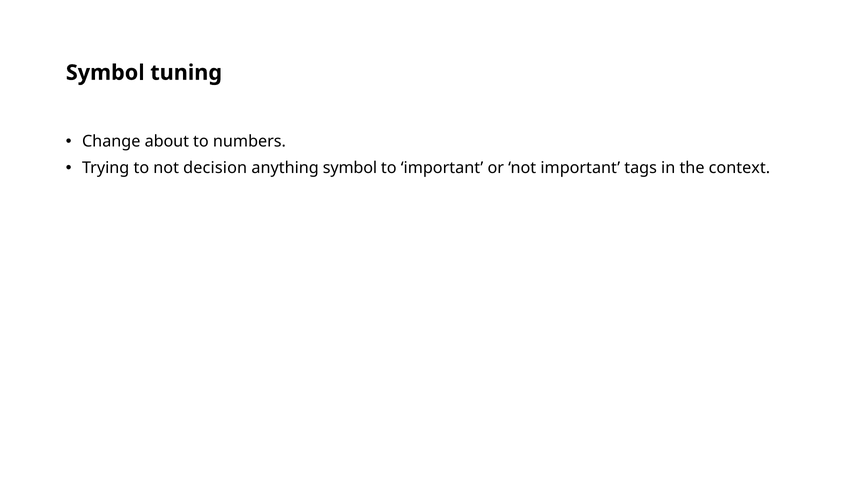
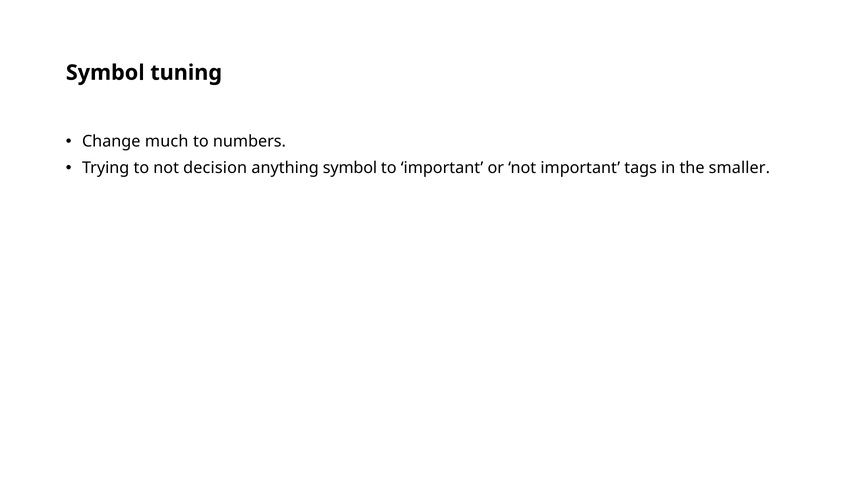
about: about -> much
context: context -> smaller
